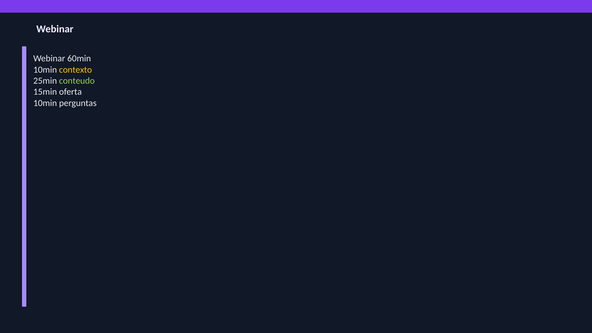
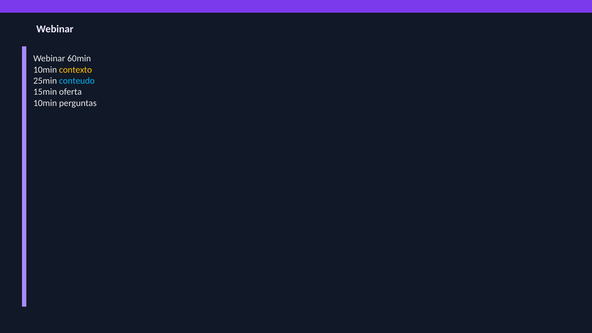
conteudo colour: light green -> light blue
